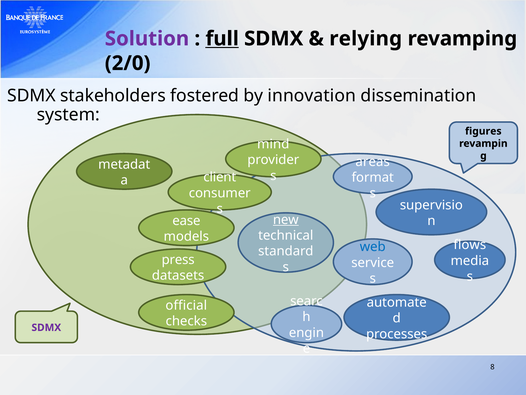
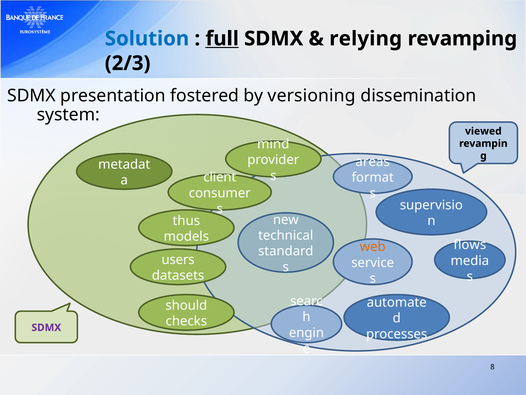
Solution colour: purple -> blue
2/0: 2/0 -> 2/3
stakeholders: stakeholders -> presentation
innovation: innovation -> versioning
figures: figures -> viewed
new underline: present -> none
ease: ease -> thus
web colour: blue -> orange
press: press -> users
official: official -> should
